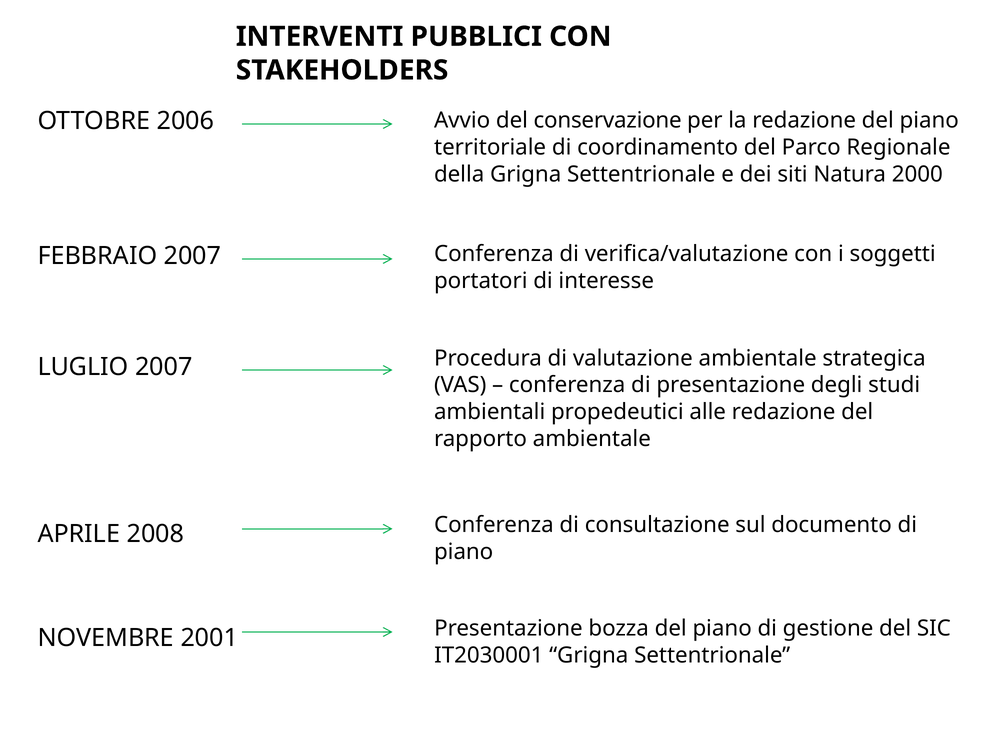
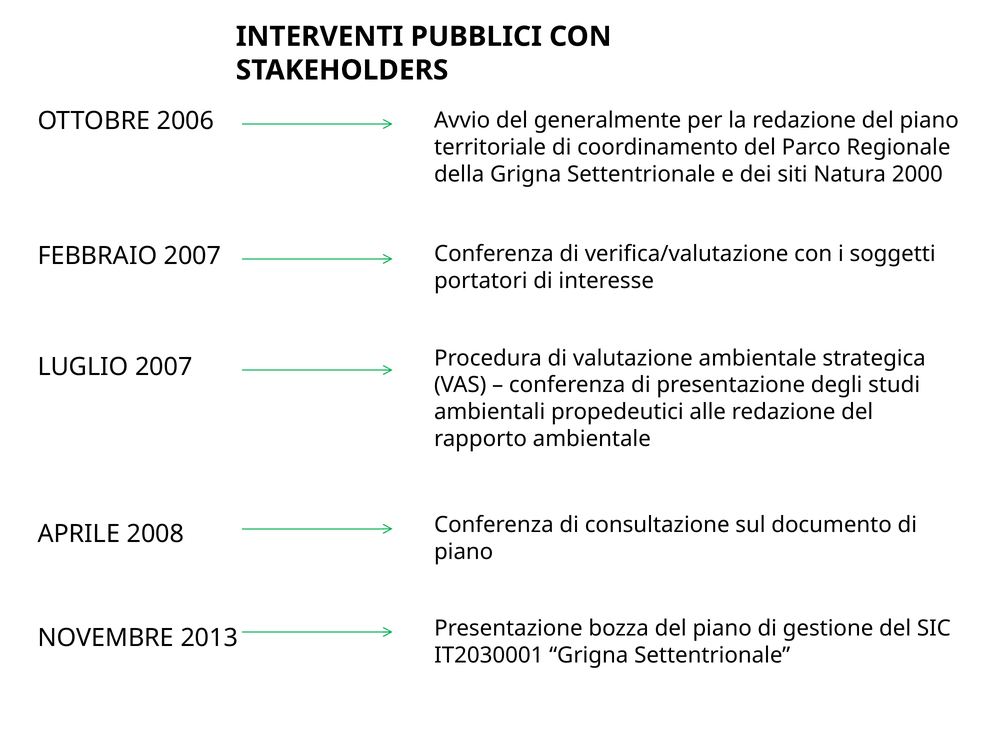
conservazione: conservazione -> generalmente
2001: 2001 -> 2013
